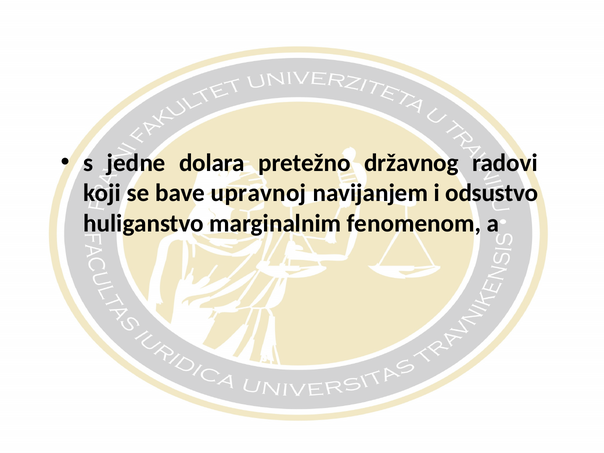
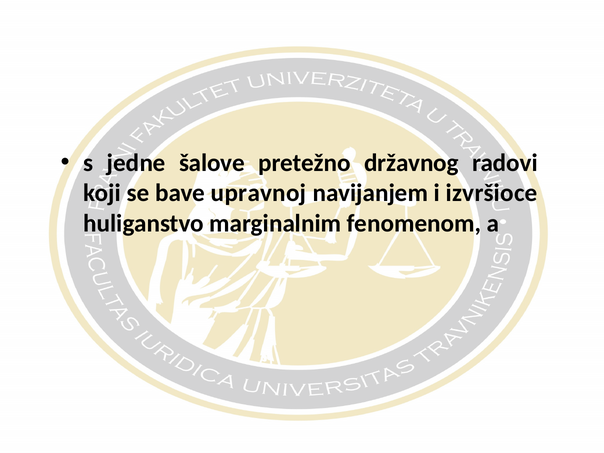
dolara: dolara -> šalove
odsustvo: odsustvo -> izvršioce
